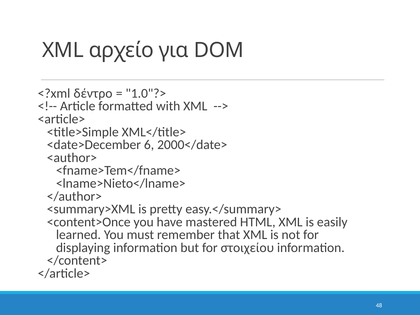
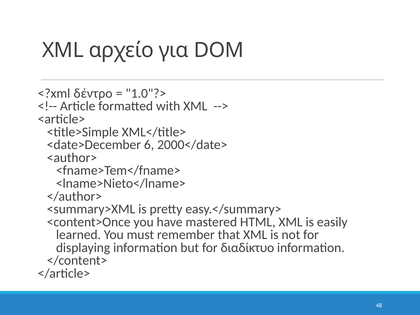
στοιχείου: στοιχείου -> διαδίκτυο
